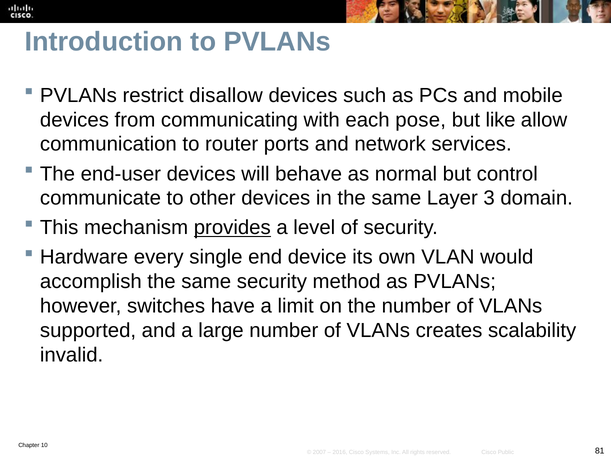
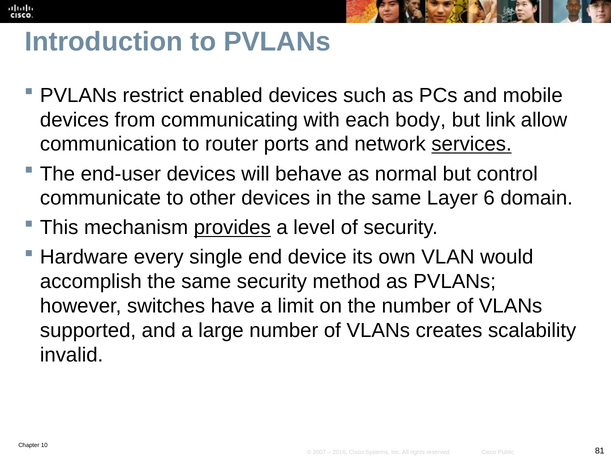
disallow: disallow -> enabled
pose: pose -> body
like: like -> link
services underline: none -> present
3: 3 -> 6
